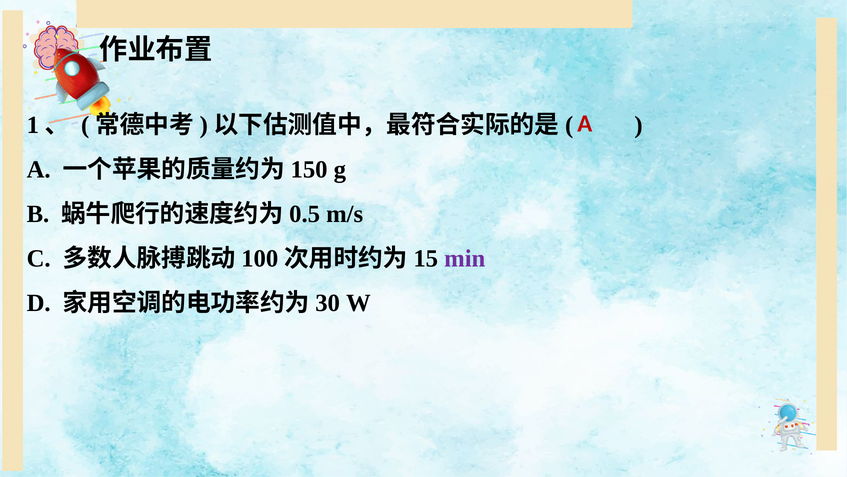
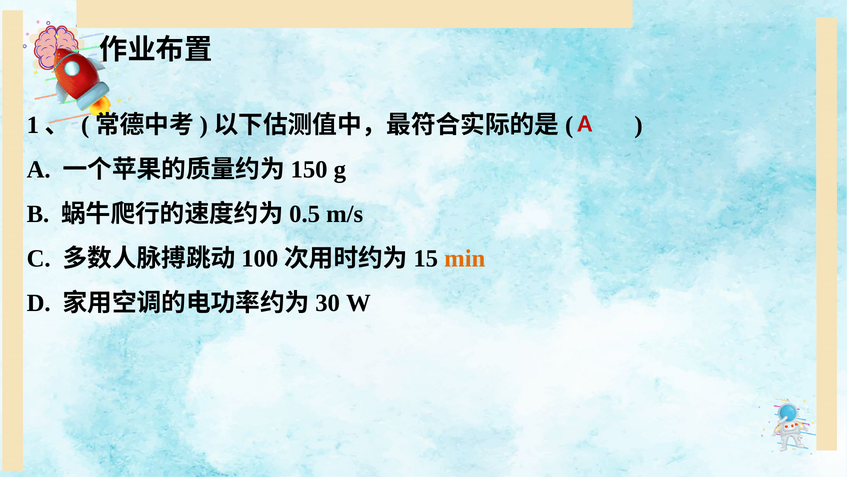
min colour: purple -> orange
